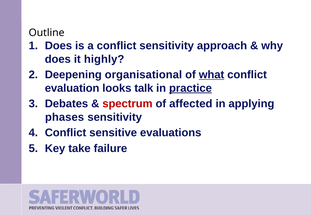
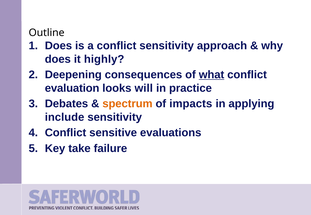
organisational: organisational -> consequences
talk: talk -> will
practice underline: present -> none
spectrum colour: red -> orange
affected: affected -> impacts
phases: phases -> include
